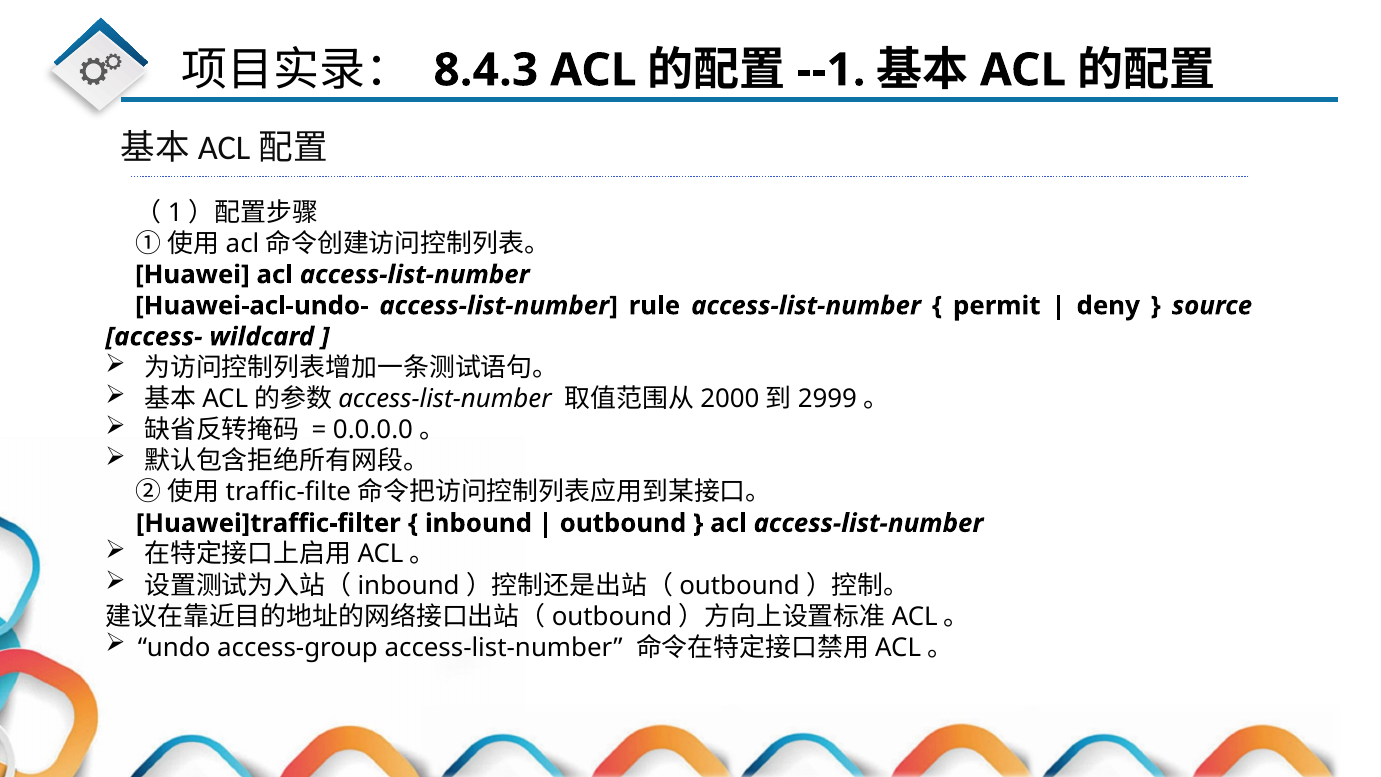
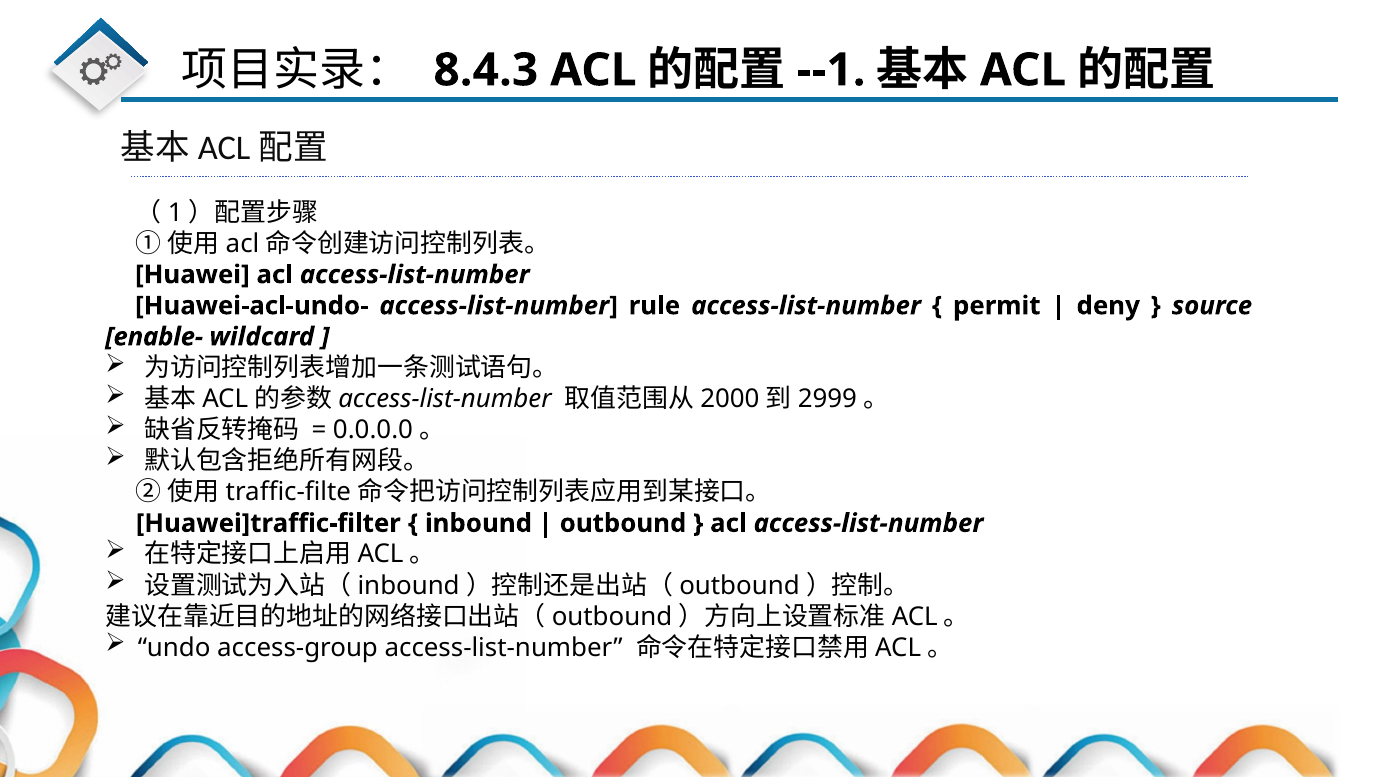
access-: access- -> enable-
